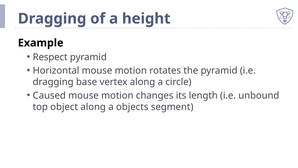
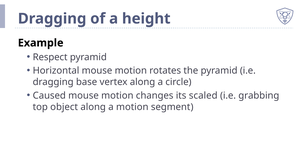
length: length -> scaled
unbound: unbound -> grabbing
a objects: objects -> motion
